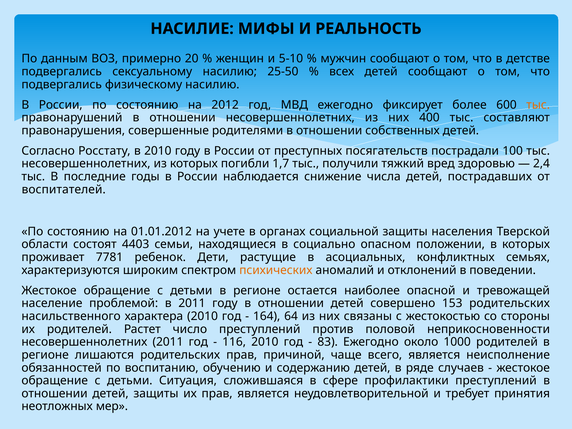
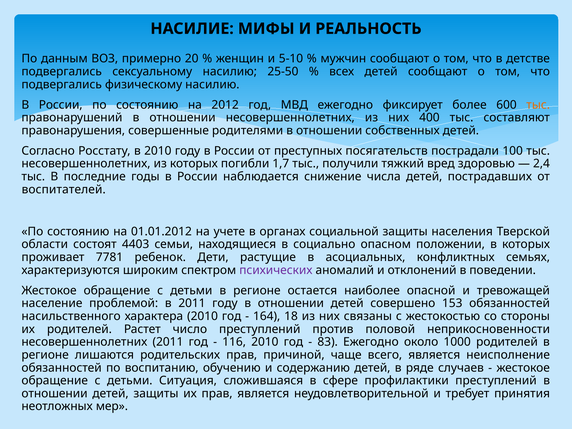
психических colour: orange -> purple
153 родительских: родительских -> обязанностей
64: 64 -> 18
